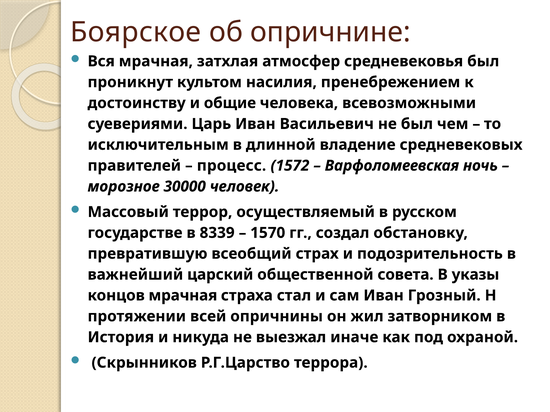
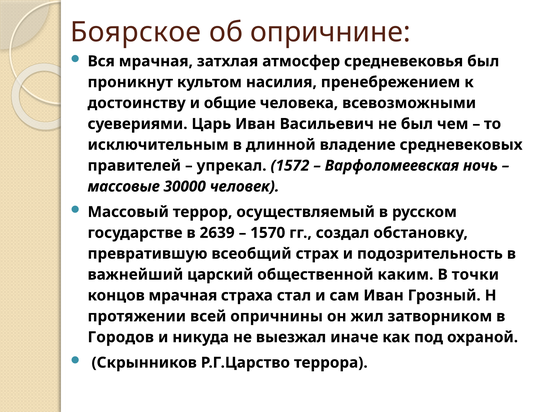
процесс: процесс -> упрекал
морозное: морозное -> массовые
8339: 8339 -> 2639
совета: совета -> каким
указы: указы -> точки
История: История -> Городов
